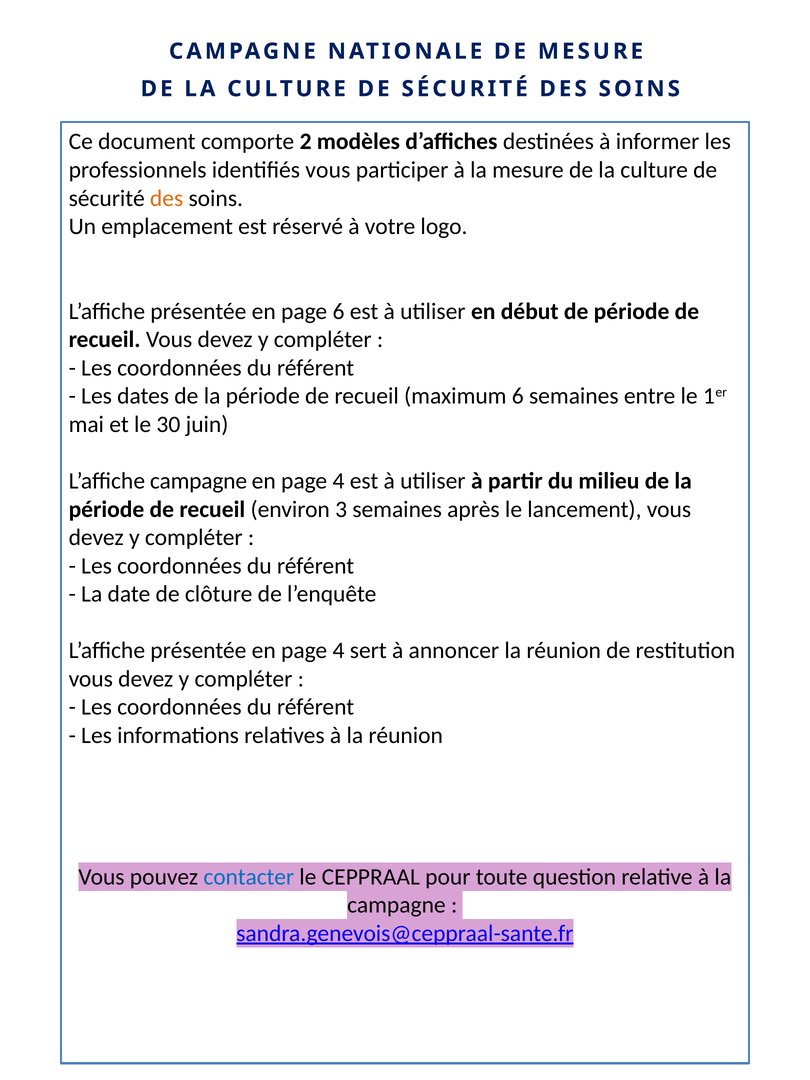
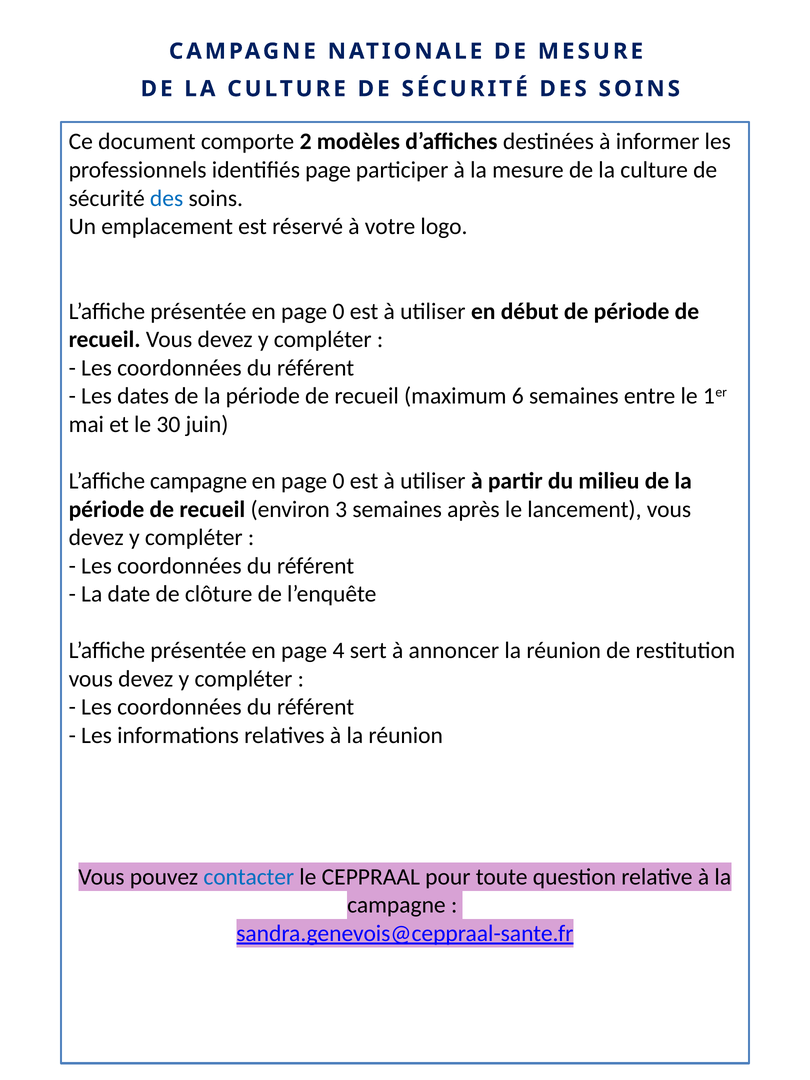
identifiés vous: vous -> page
des at (167, 198) colour: orange -> blue
présentée en page 6: 6 -> 0
4 at (339, 481): 4 -> 0
